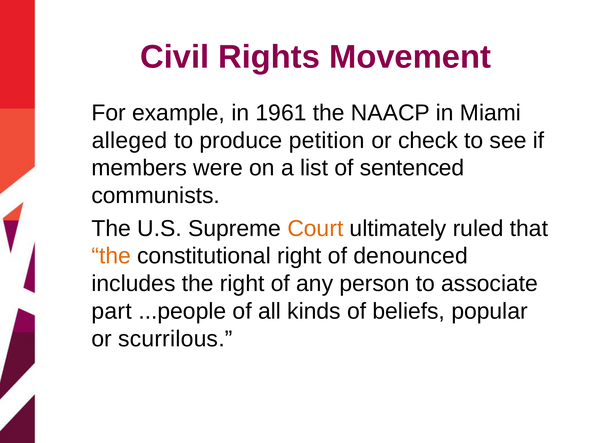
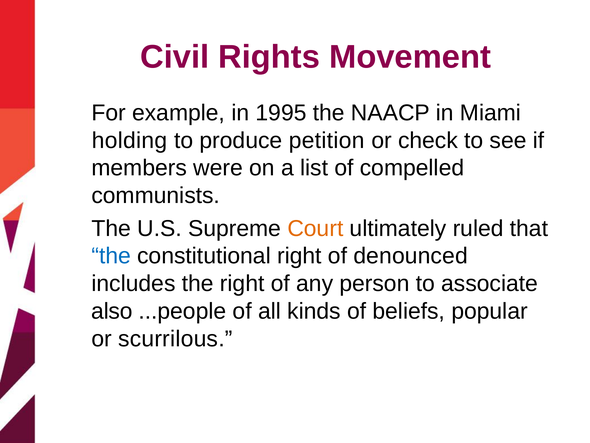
1961: 1961 -> 1995
alleged: alleged -> holding
sentenced: sentenced -> compelled
the at (111, 256) colour: orange -> blue
part: part -> also
